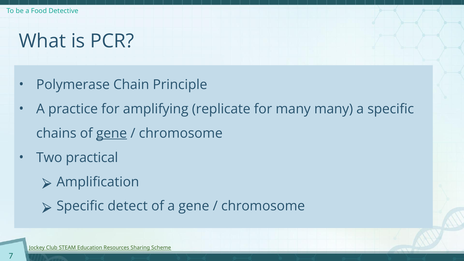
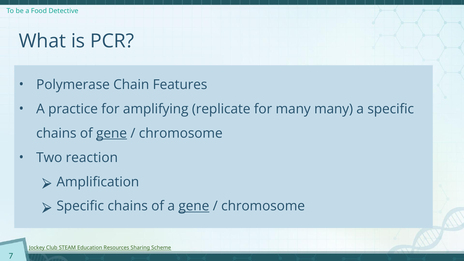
Principle: Principle -> Features
practical: practical -> reaction
detect at (128, 206): detect -> chains
gene at (194, 206) underline: none -> present
